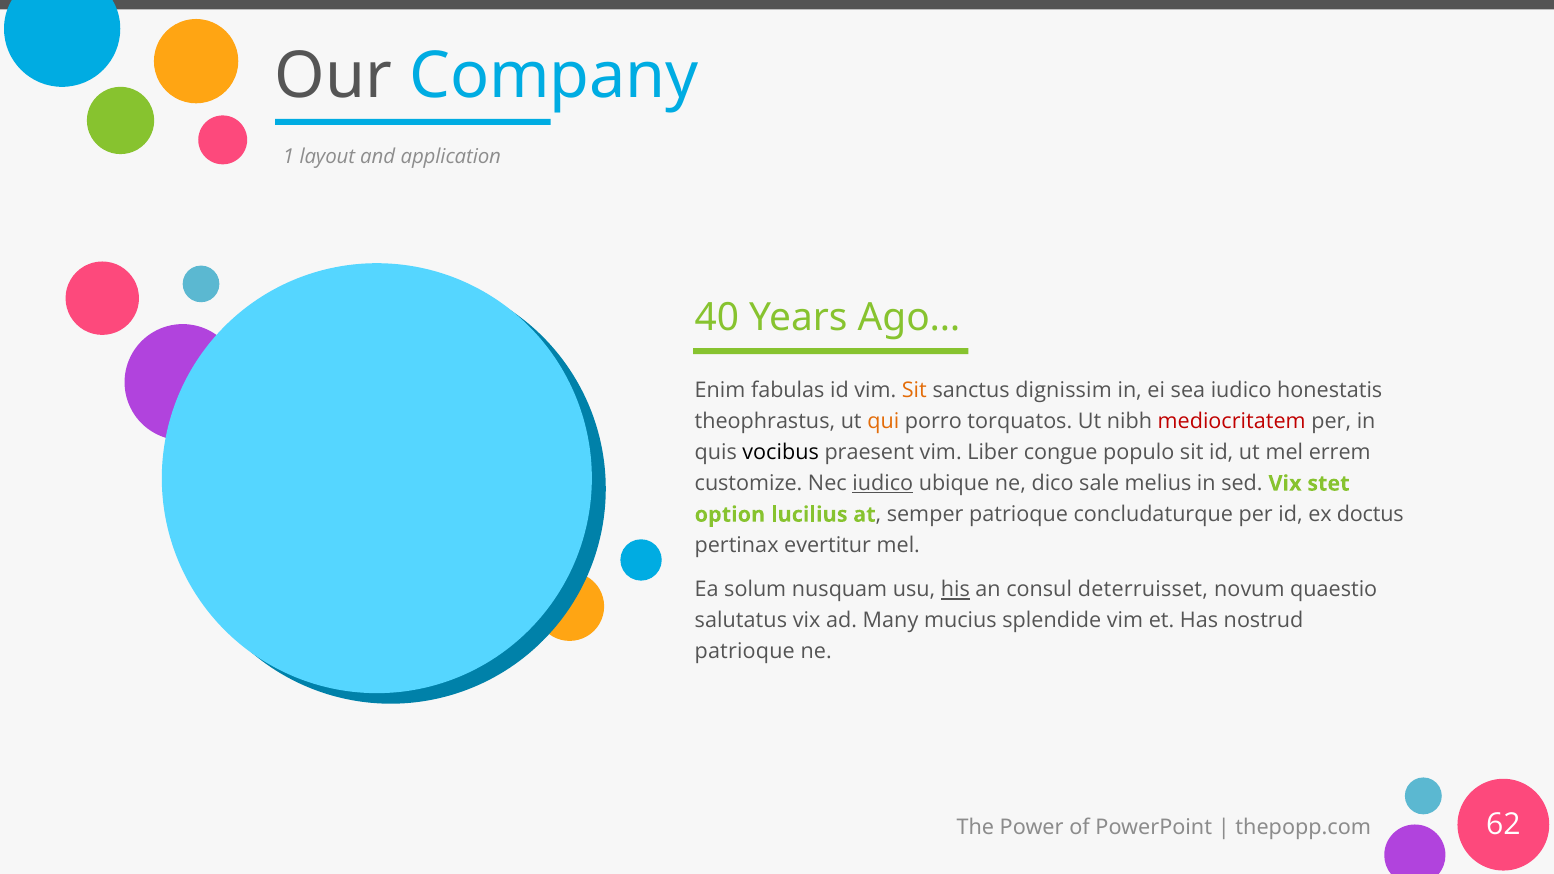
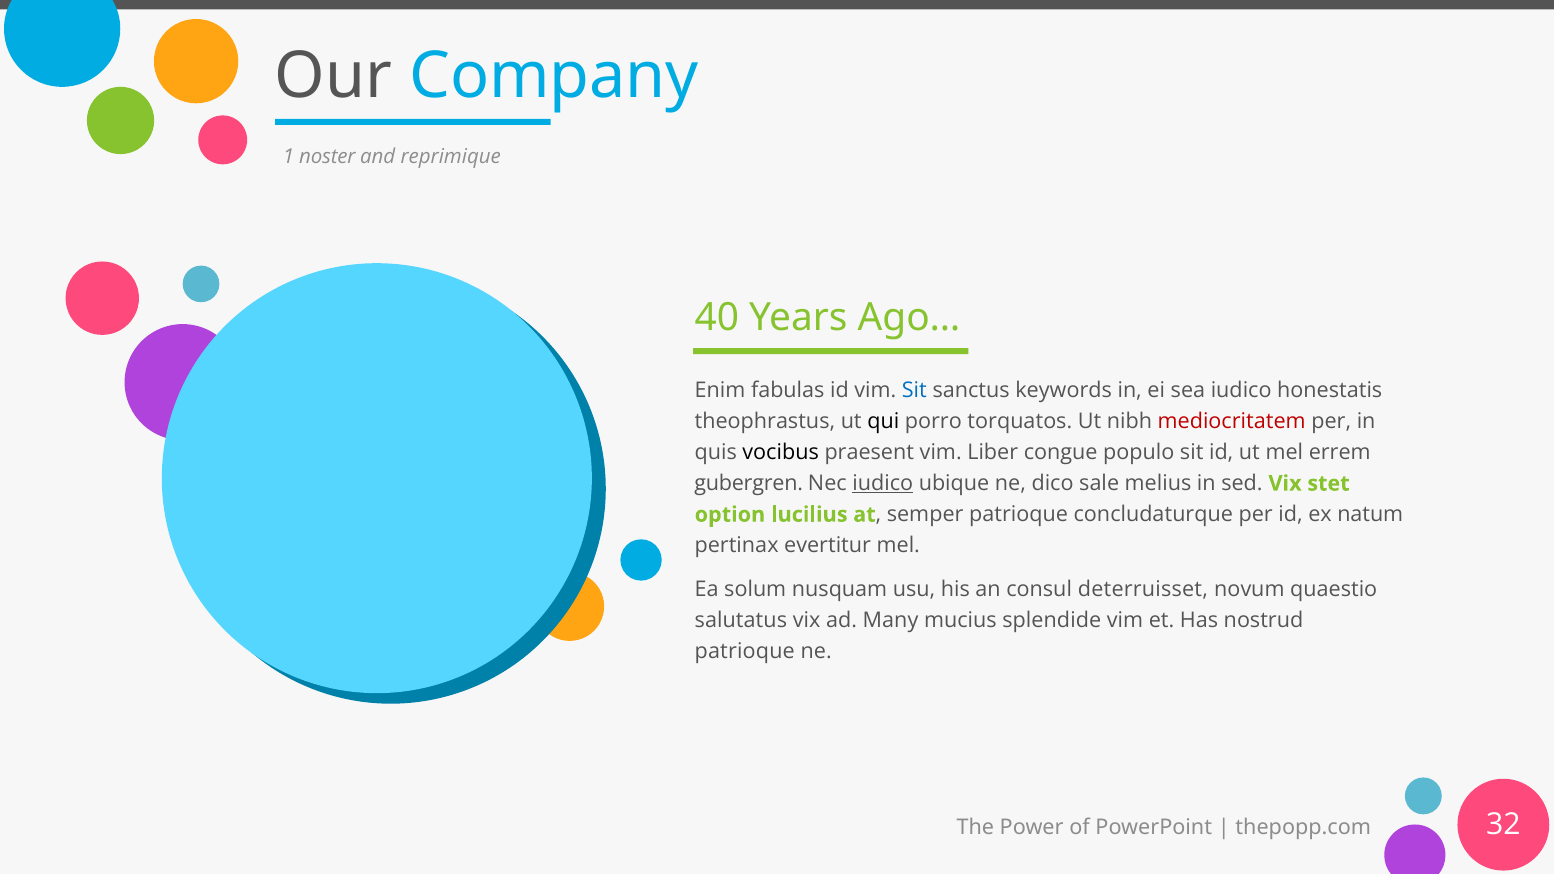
layout: layout -> noster
application: application -> reprimique
Sit at (914, 390) colour: orange -> blue
dignissim: dignissim -> keywords
qui colour: orange -> black
customize: customize -> gubergren
doctus: doctus -> natum
his underline: present -> none
62: 62 -> 32
